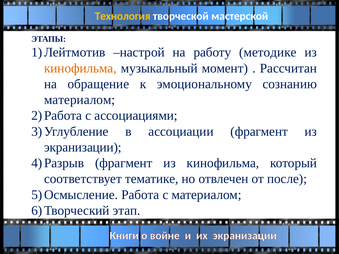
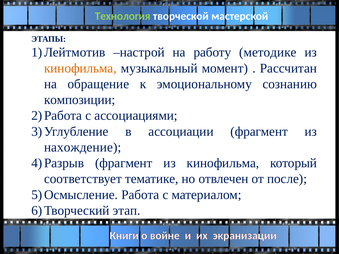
Технология colour: yellow -> light green
материалом at (80, 100): материалом -> композиции
экранизации at (83, 147): экранизации -> нахождение
